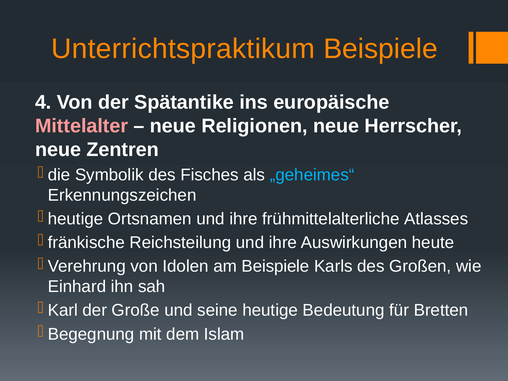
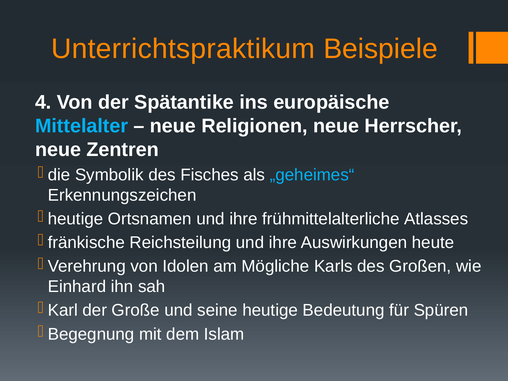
Mittelalter colour: pink -> light blue
am Beispiele: Beispiele -> Mögliche
Bretten: Bretten -> Spüren
